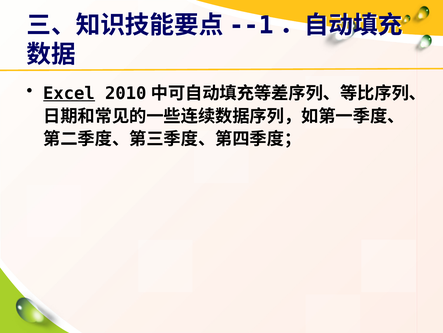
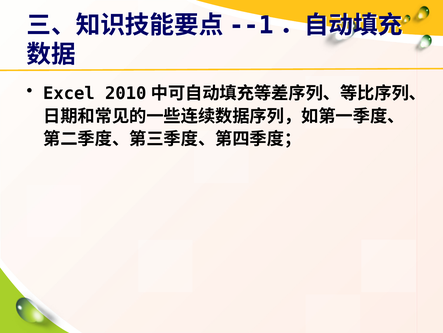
Excel underline: present -> none
